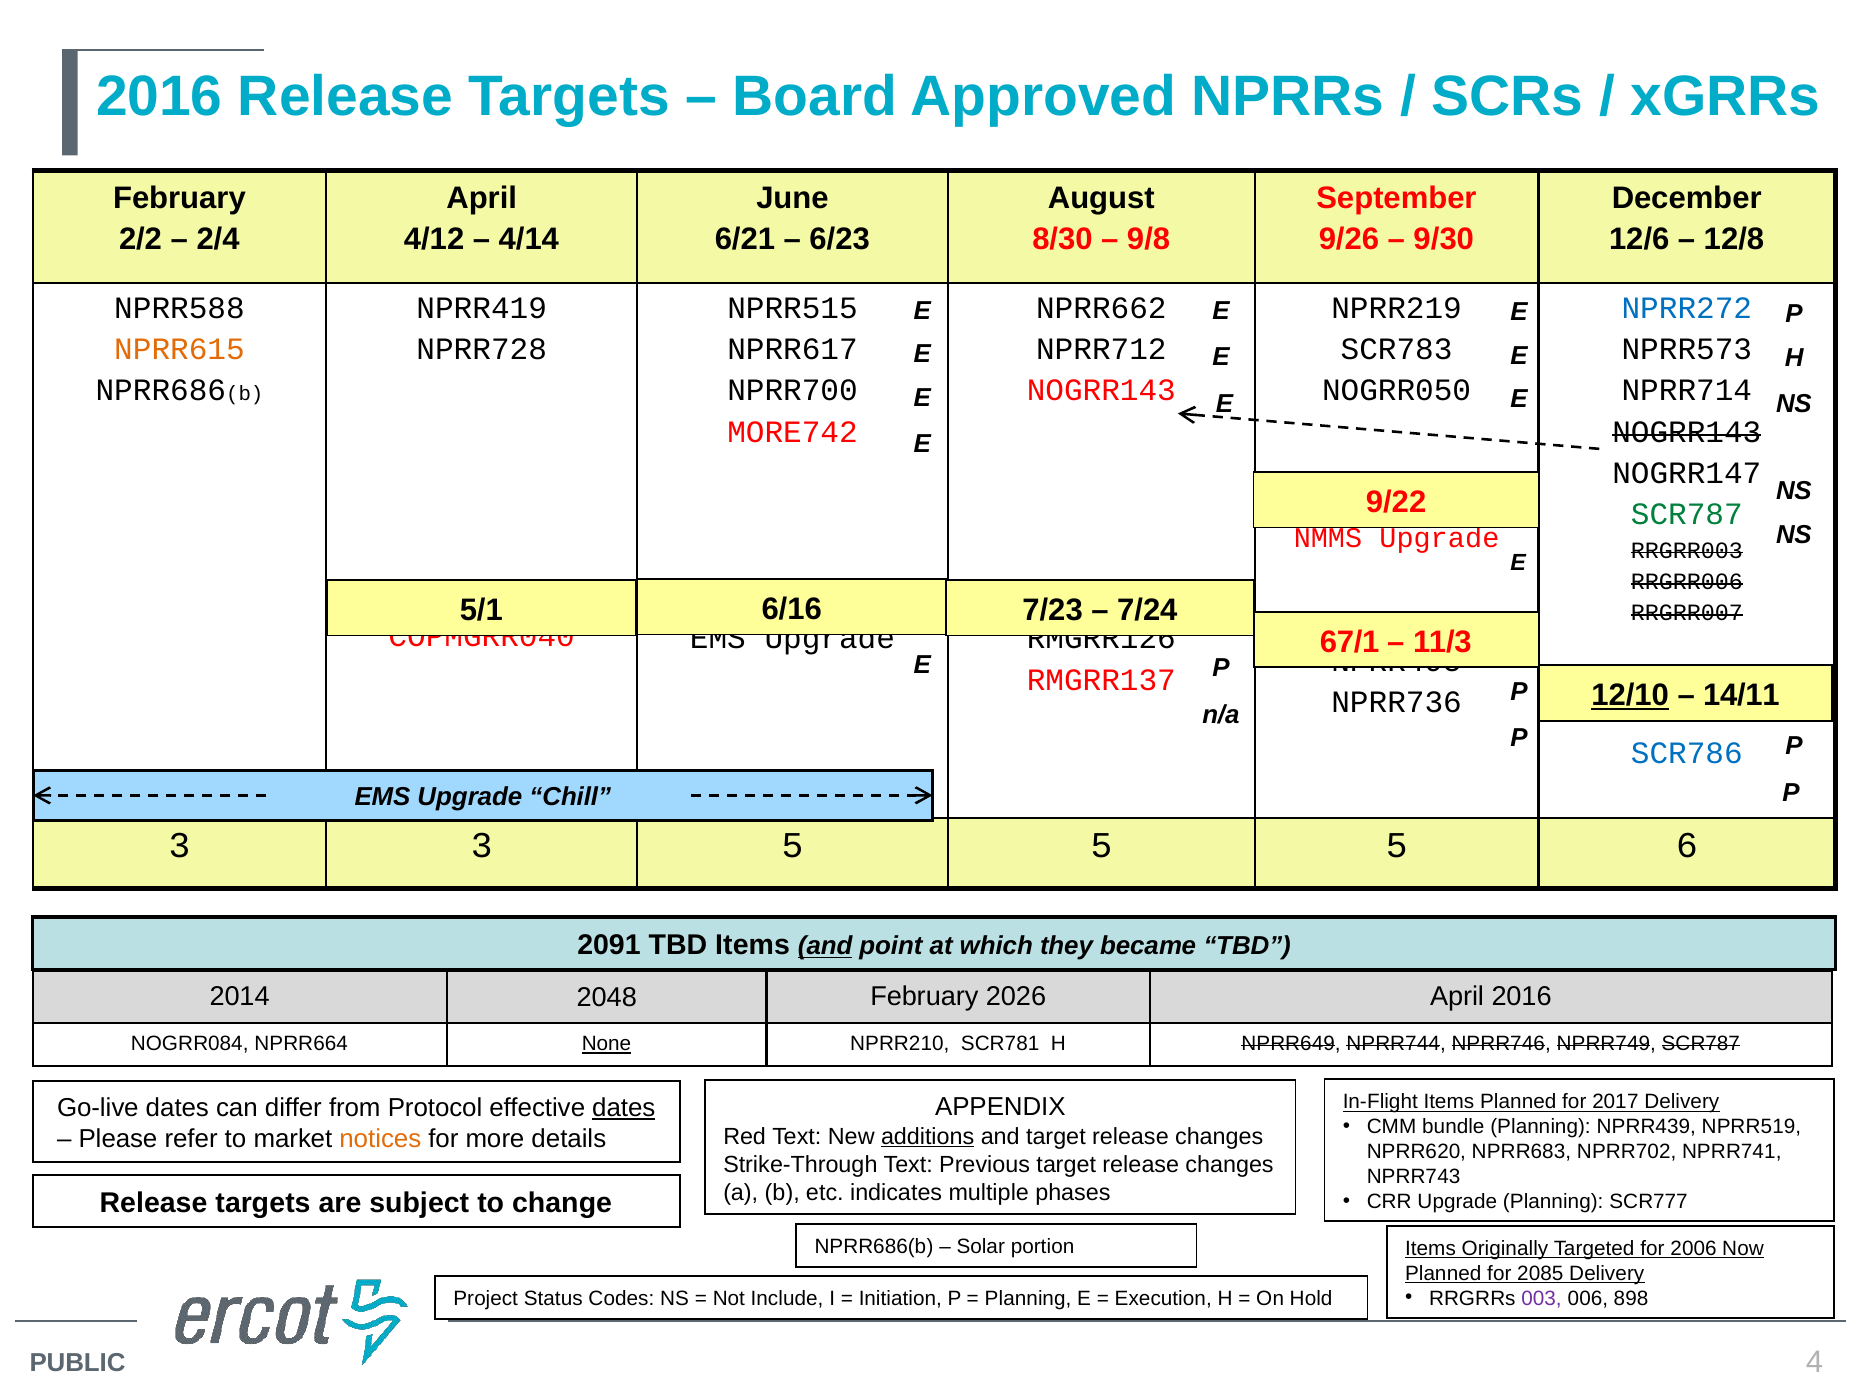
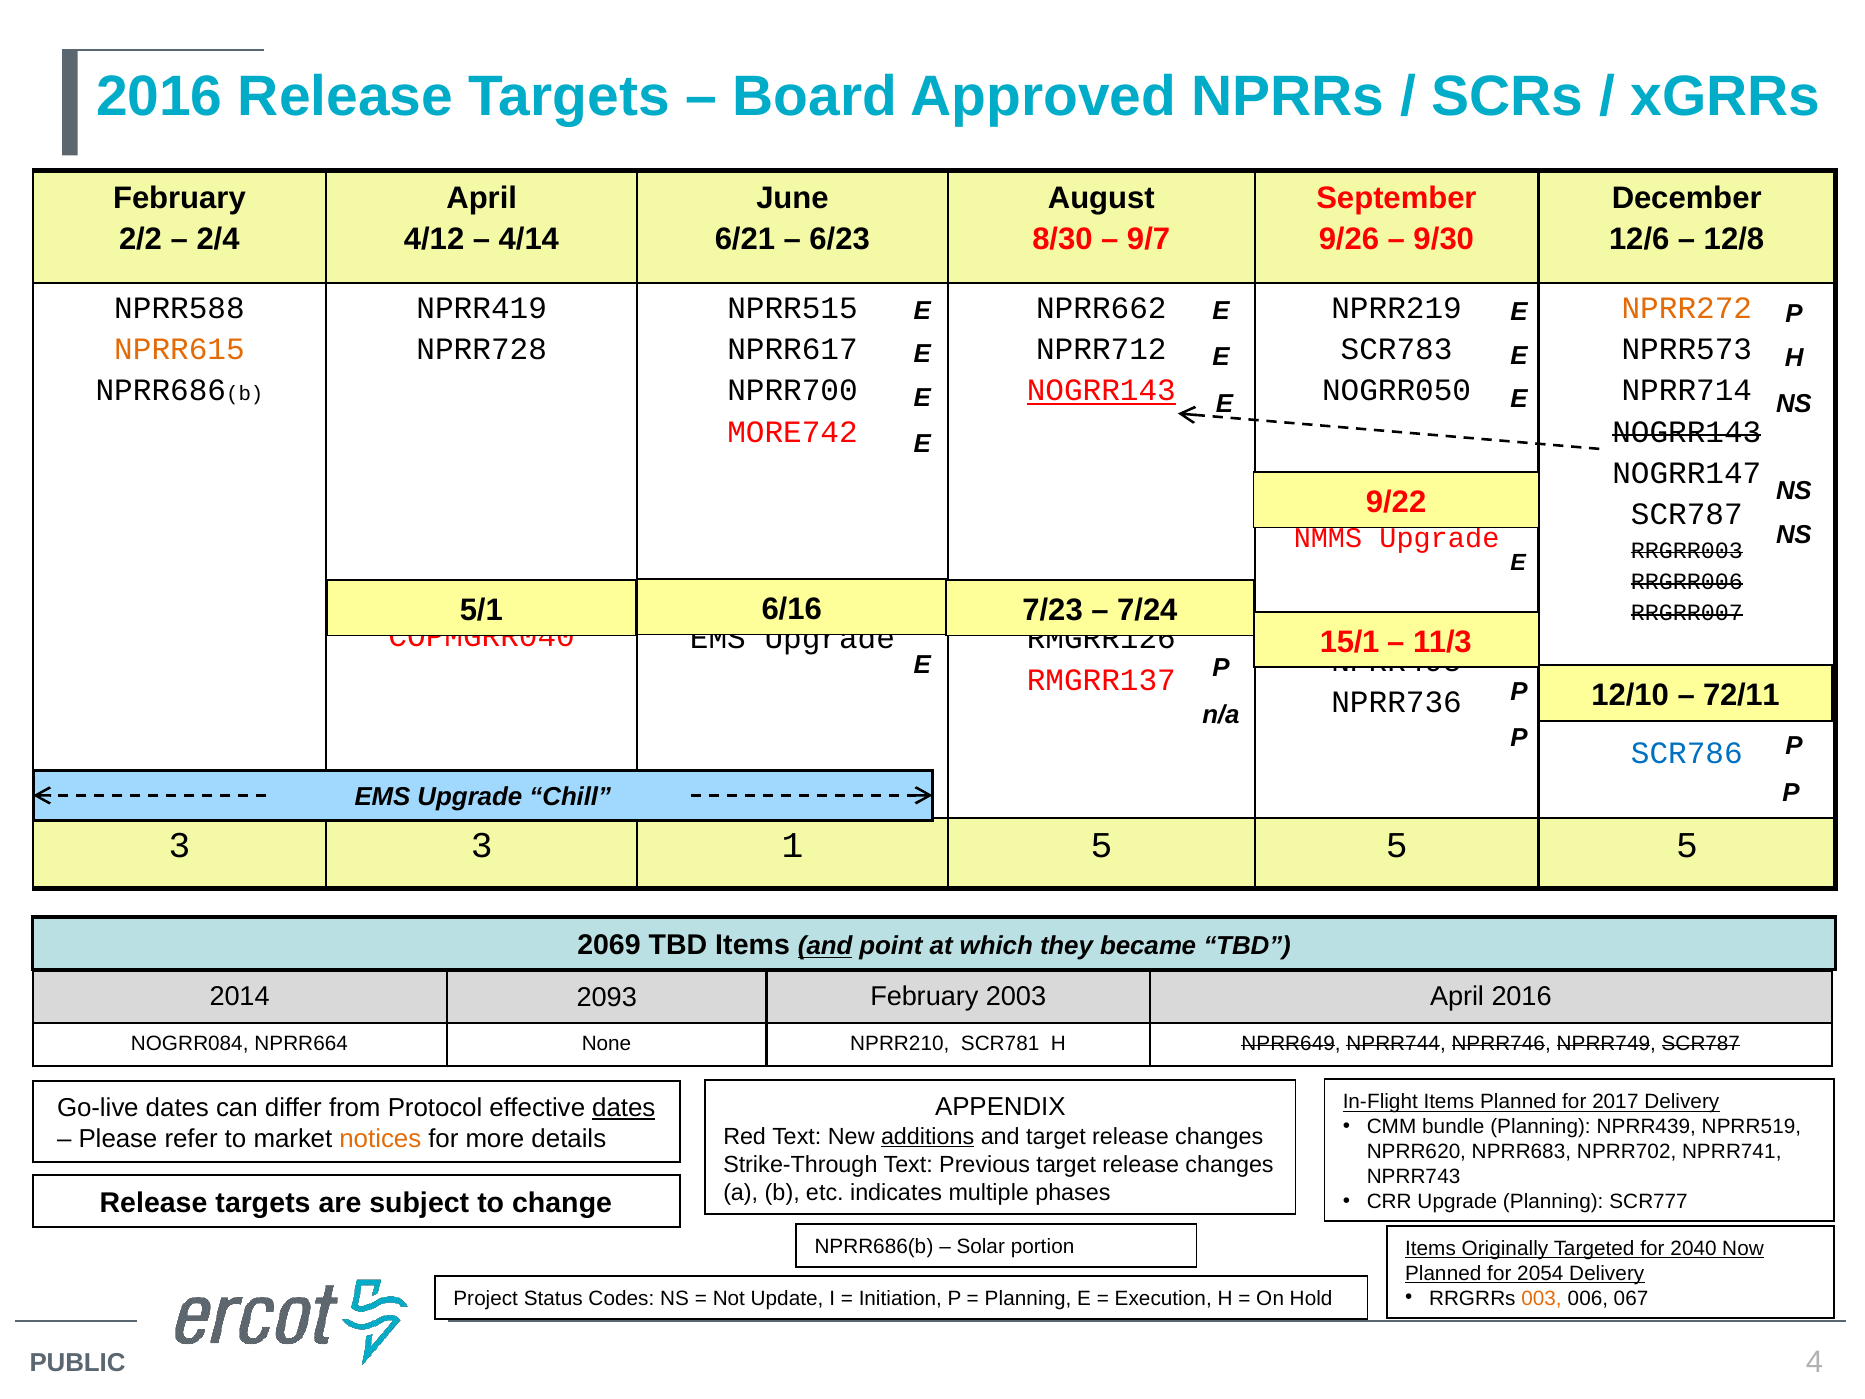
9/8: 9/8 -> 9/7
NPRR272 colour: blue -> orange
NOGRR143 at (1101, 391) underline: none -> present
SCR787 at (1687, 515) colour: green -> black
67/1: 67/1 -> 15/1
12/10 underline: present -> none
14/11: 14/11 -> 72/11
3 5: 5 -> 1
5 5 6: 6 -> 5
2091: 2091 -> 2069
2048: 2048 -> 2093
2026: 2026 -> 2003
None underline: present -> none
2006: 2006 -> 2040
2085: 2085 -> 2054
003 colour: purple -> orange
898: 898 -> 067
Include: Include -> Update
